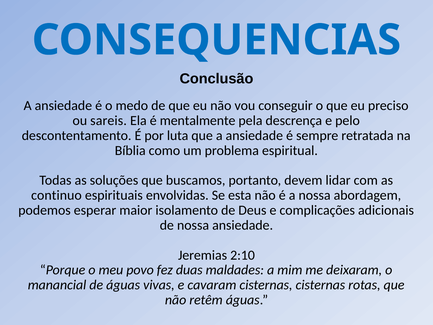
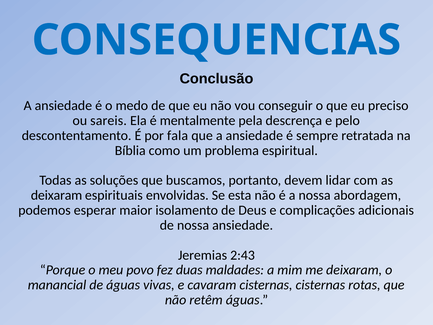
luta: luta -> fala
continuo at (56, 195): continuo -> deixaram
2:10: 2:10 -> 2:43
